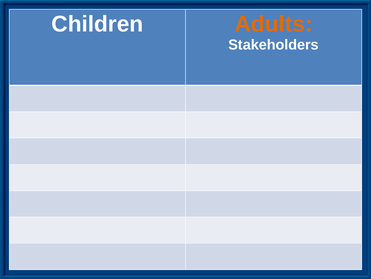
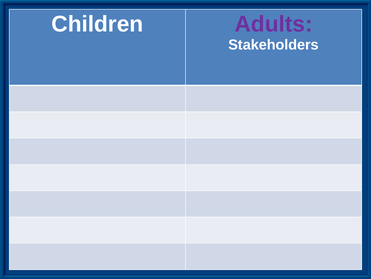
Adults colour: orange -> purple
